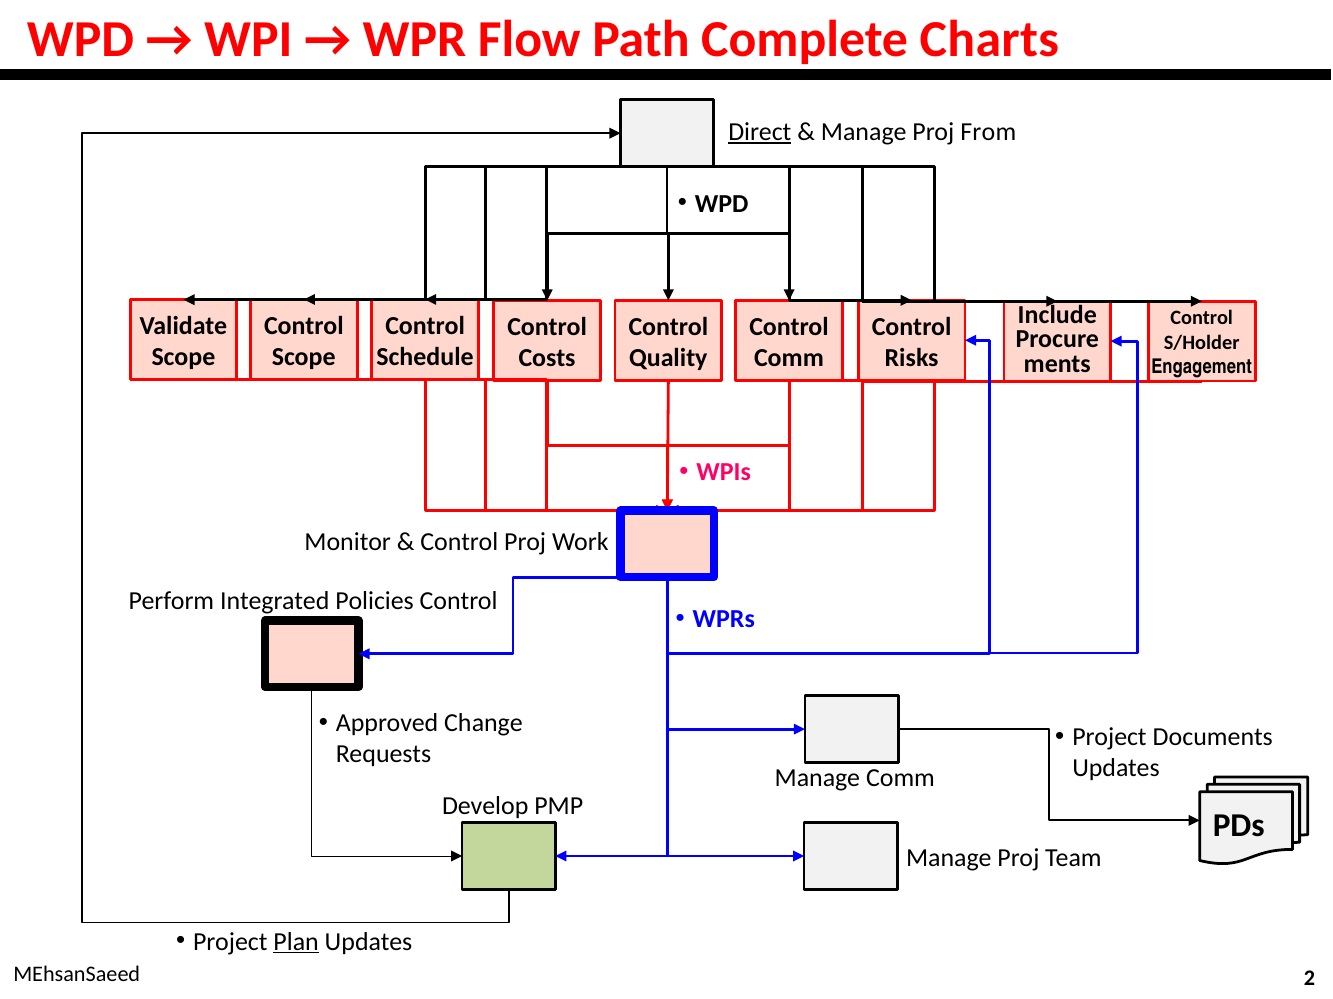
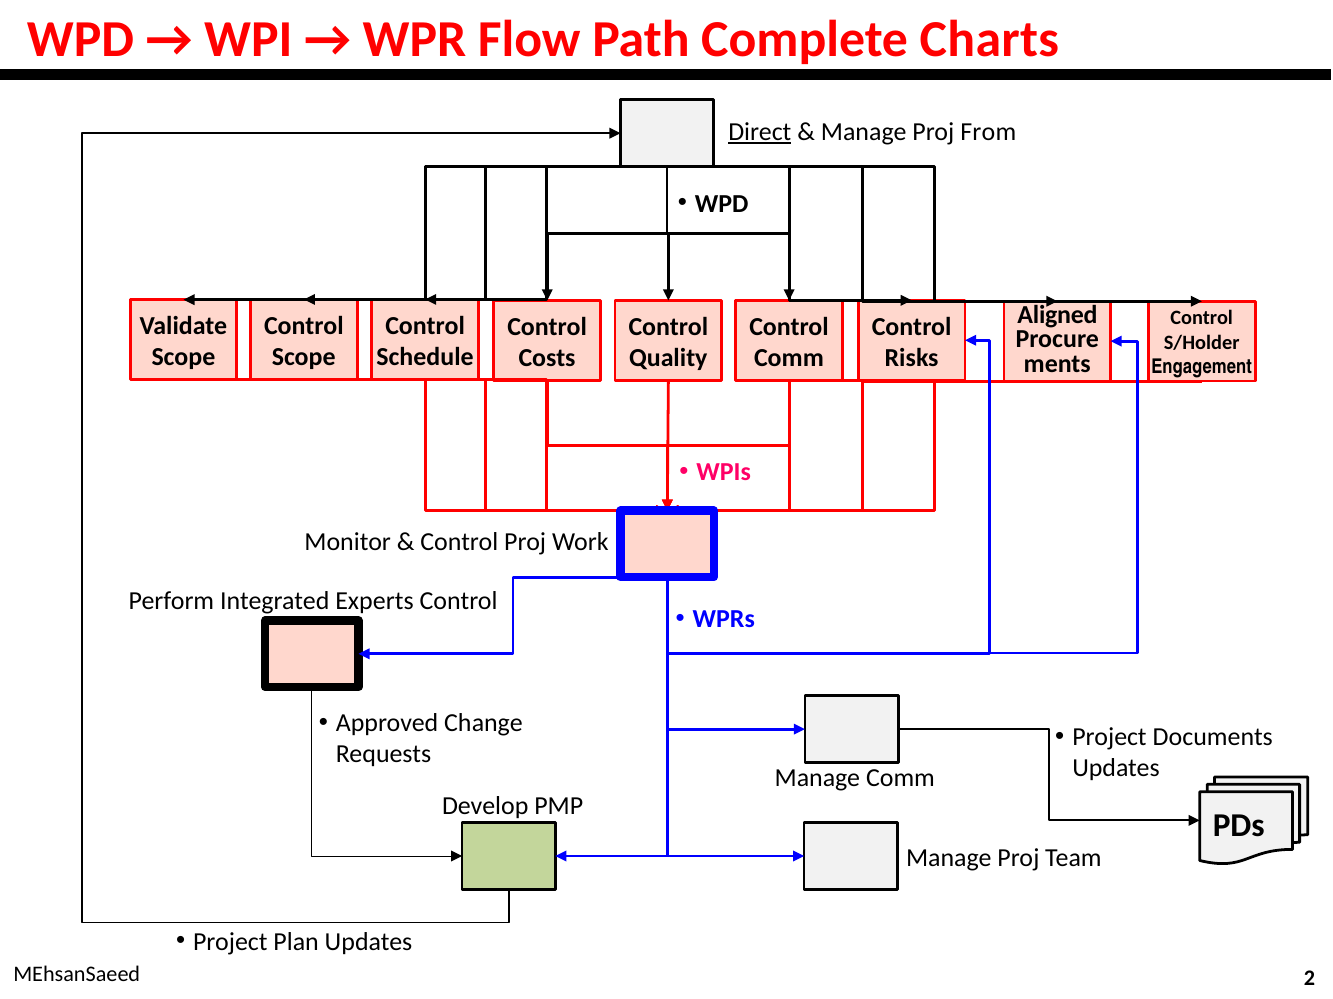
Include: Include -> Aligned
Policies: Policies -> Experts
Plan underline: present -> none
